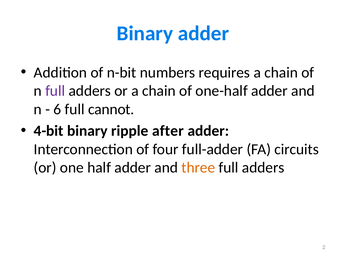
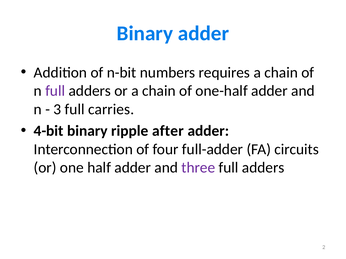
6: 6 -> 3
cannot: cannot -> carries
three colour: orange -> purple
